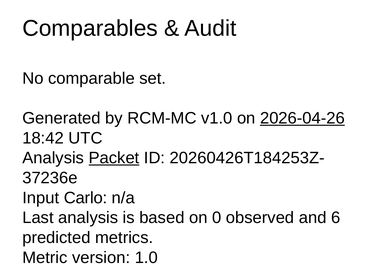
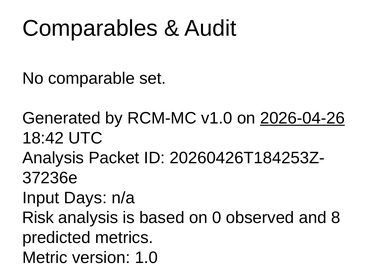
Packet underline: present -> none
Carlo: Carlo -> Days
Last: Last -> Risk
6: 6 -> 8
